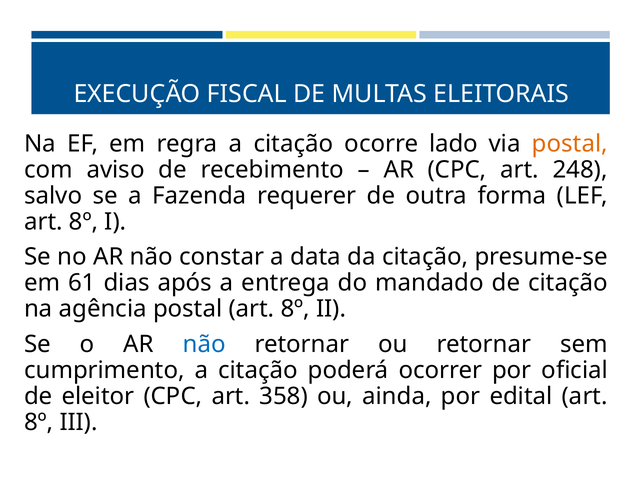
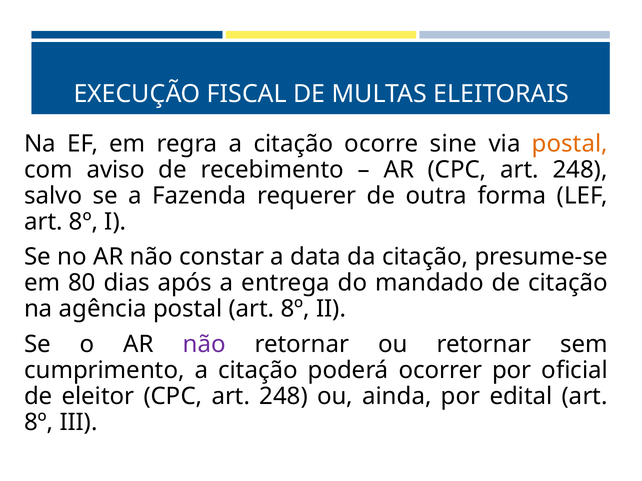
lado: lado -> sine
61: 61 -> 80
não at (204, 345) colour: blue -> purple
358 at (284, 397): 358 -> 248
